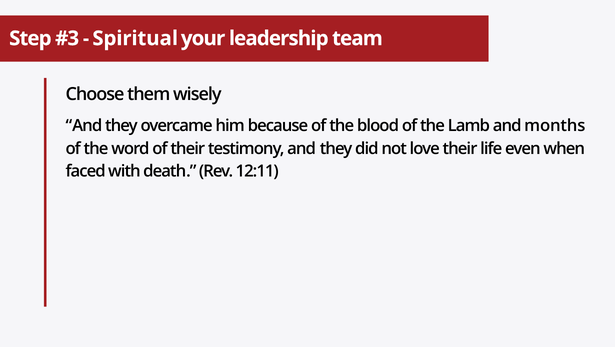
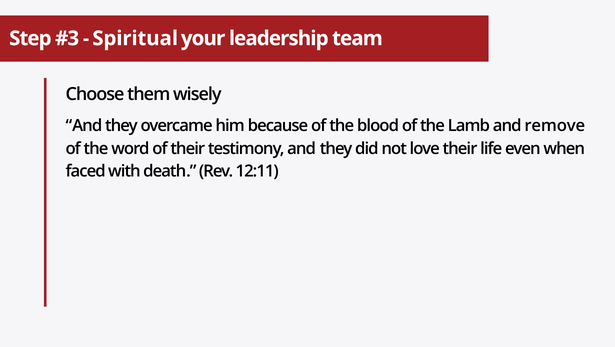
months: months -> remove
